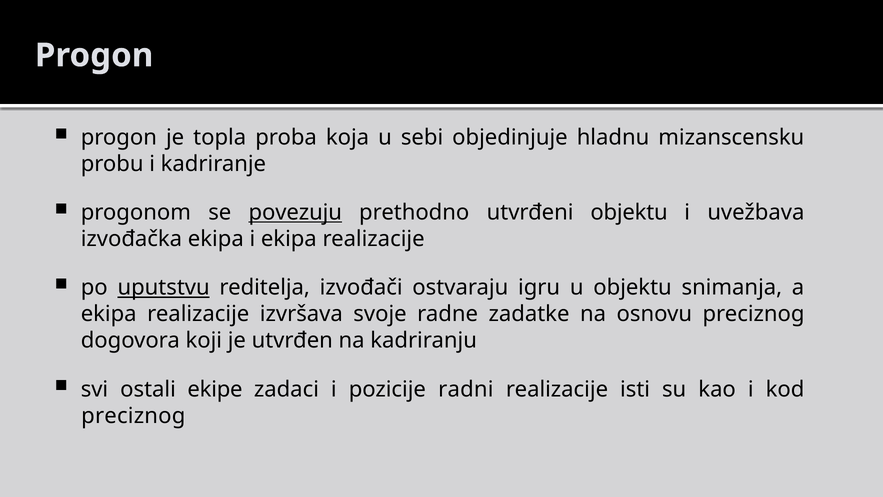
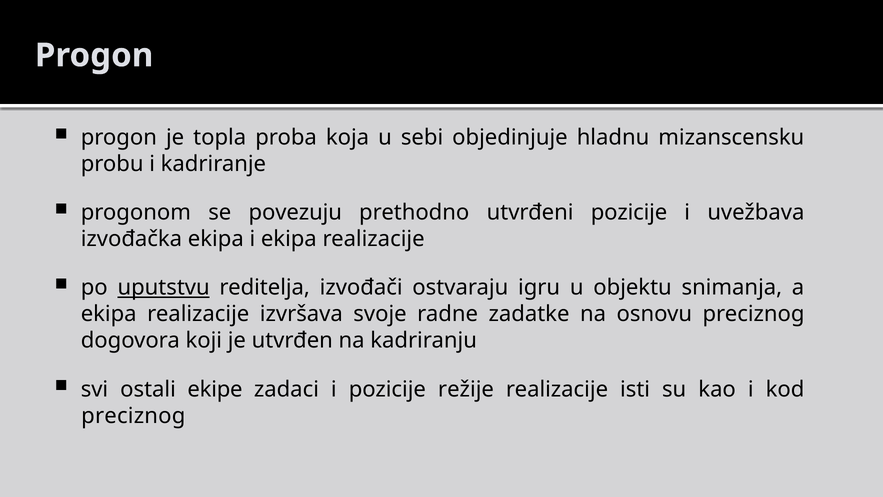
povezuju underline: present -> none
utvrđeni objektu: objektu -> pozicije
radni: radni -> režije
